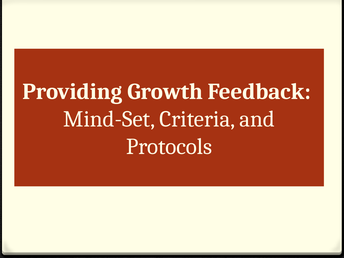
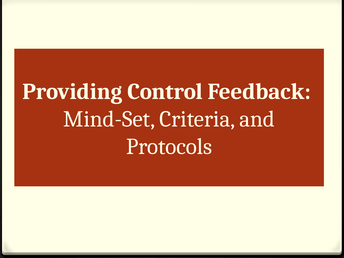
Growth: Growth -> Control
